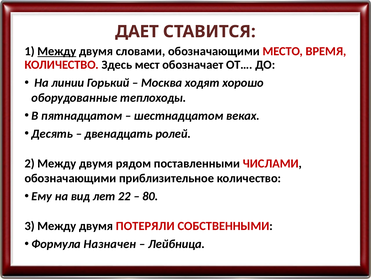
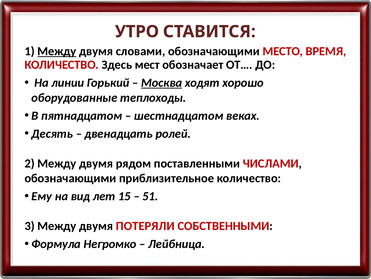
ДАЕТ: ДАЕТ -> УТРО
Москва underline: none -> present
22: 22 -> 15
80: 80 -> 51
Назначен: Назначен -> Негромко
